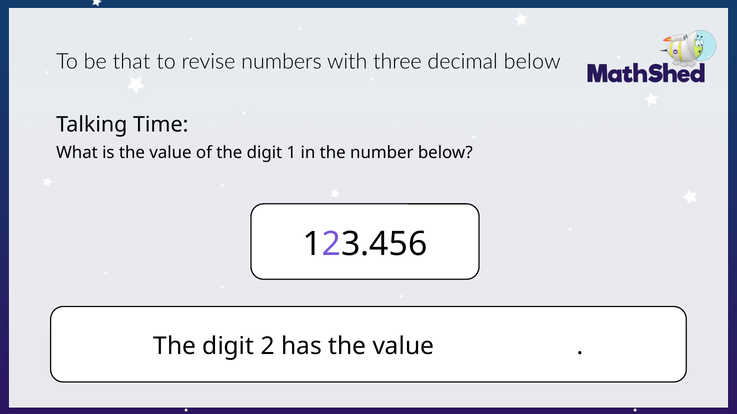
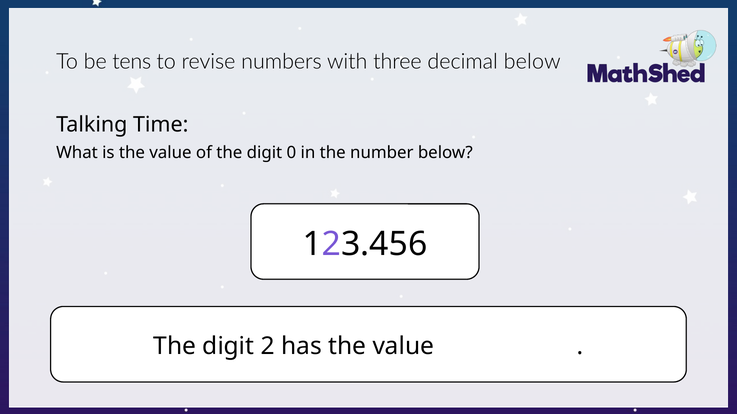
be that: that -> tens
1: 1 -> 0
